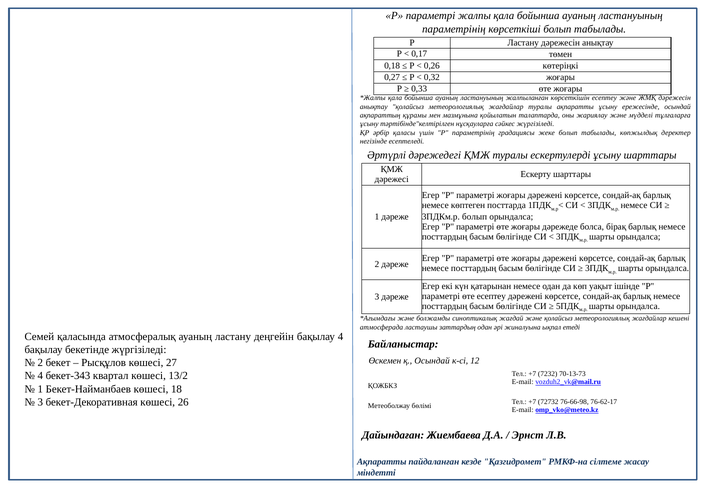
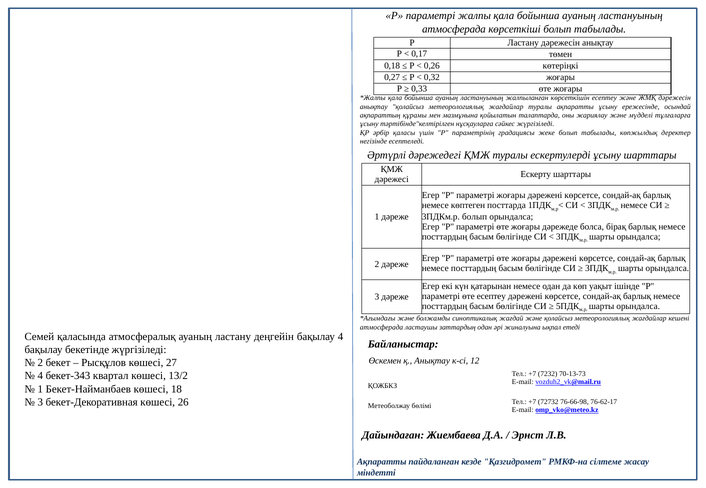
параметрінің at (454, 29): параметрінің -> атмосферада
қ Осындай: Осындай -> Анықтау
